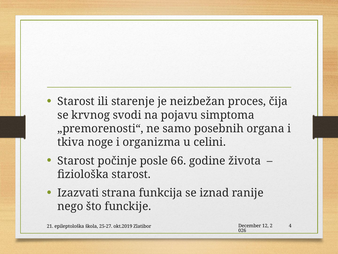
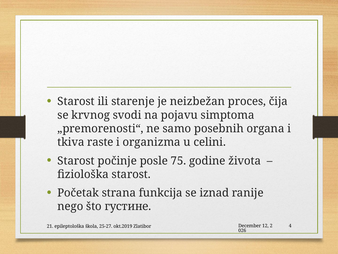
noge: noge -> raste
66: 66 -> 75
Izazvati: Izazvati -> Početak
funckije: funckije -> густине
